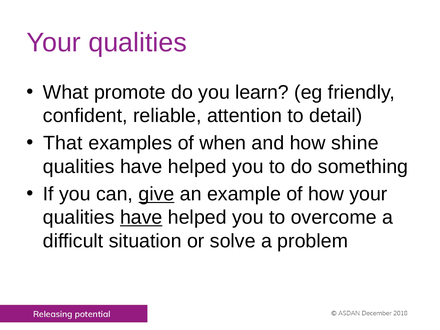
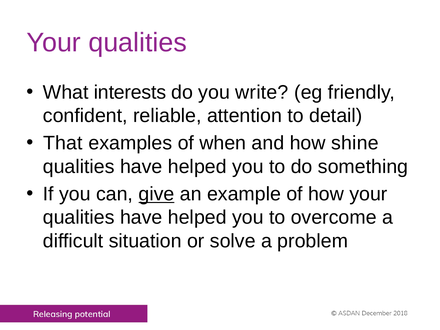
promote: promote -> interests
learn: learn -> write
have at (141, 217) underline: present -> none
